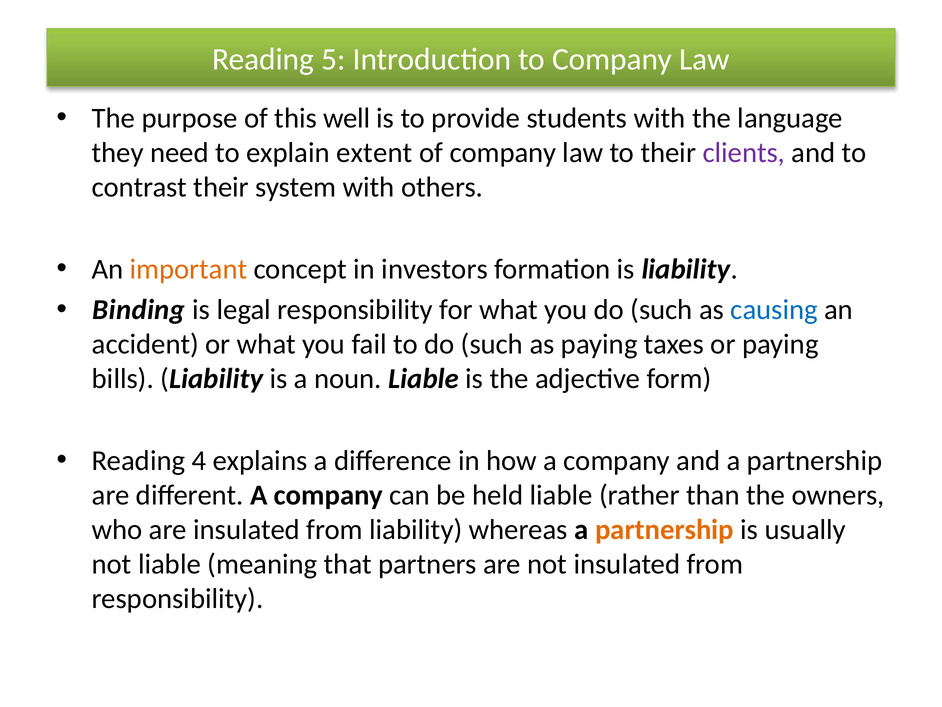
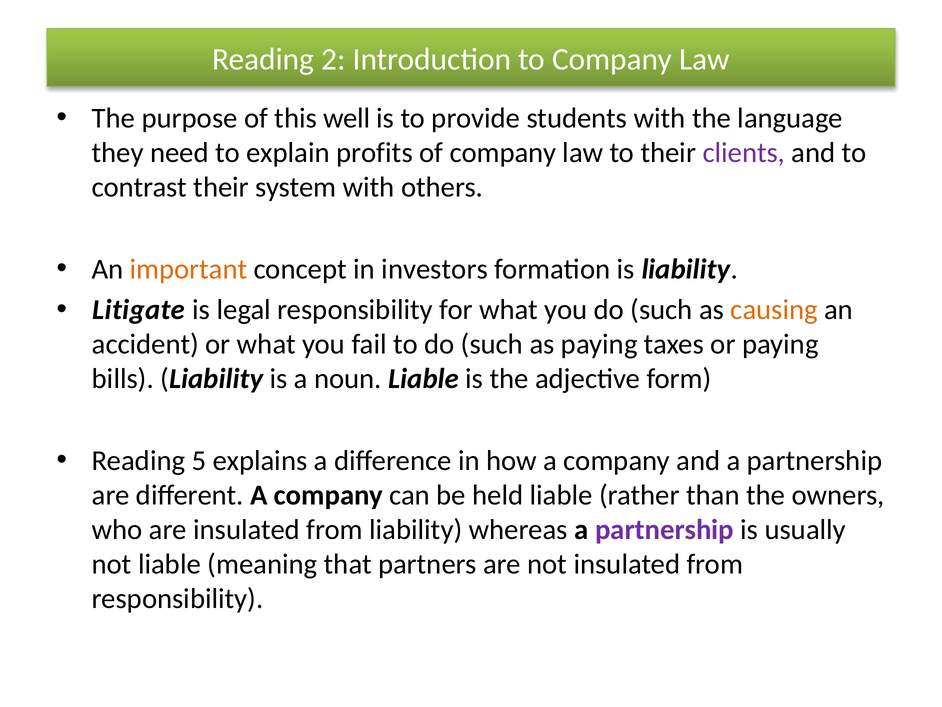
5: 5 -> 2
extent: extent -> profits
Binding: Binding -> Litigate
causing colour: blue -> orange
4: 4 -> 5
partnership at (664, 529) colour: orange -> purple
